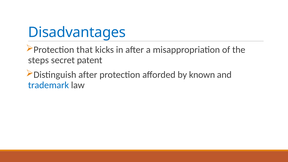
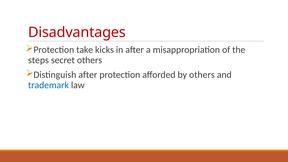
Disadvantages colour: blue -> red
that: that -> take
secret patent: patent -> others
by known: known -> others
